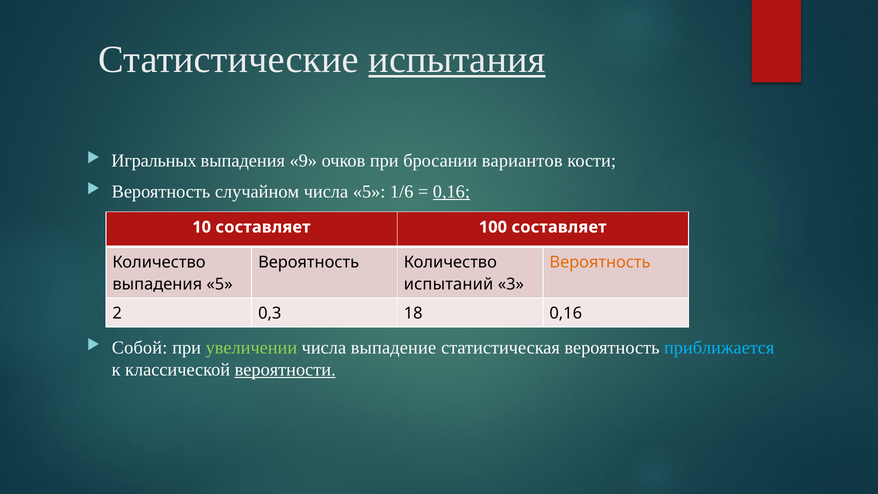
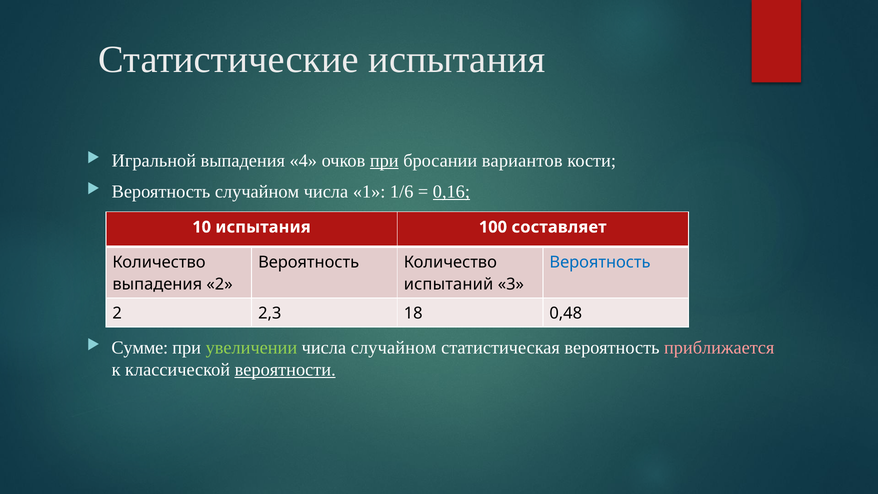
испытания at (457, 60) underline: present -> none
Игральных: Игральных -> Игральной
9: 9 -> 4
при at (384, 161) underline: none -> present
числа 5: 5 -> 1
10 составляет: составляет -> испытания
Вероятность at (600, 262) colour: orange -> blue
выпадения 5: 5 -> 2
0,3: 0,3 -> 2,3
18 0,16: 0,16 -> 0,48
Собой: Собой -> Сумме
числа выпадение: выпадение -> случайном
приближается colour: light blue -> pink
